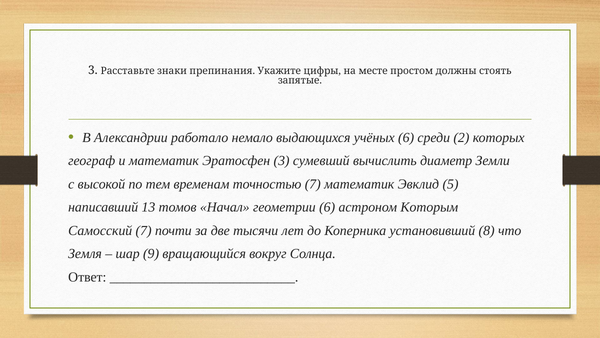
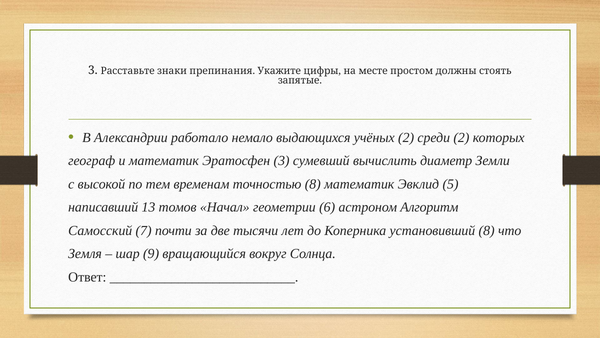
учёных 6: 6 -> 2
точностью 7: 7 -> 8
Которым: Которым -> Алгоритм
